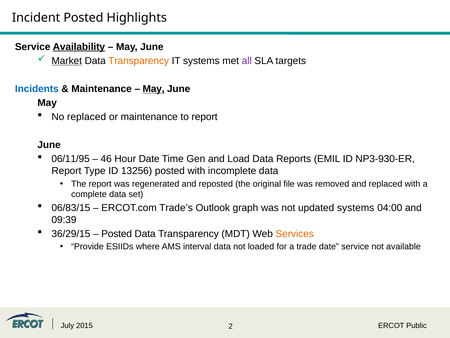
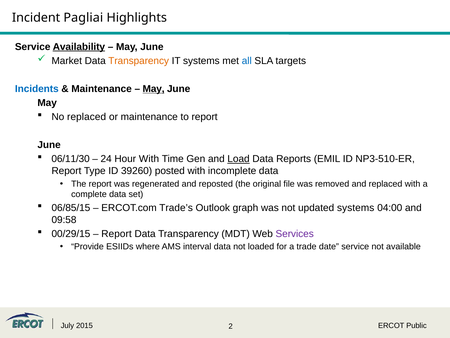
Incident Posted: Posted -> Pagliai
Market underline: present -> none
all colour: purple -> blue
06/11/95: 06/11/95 -> 06/11/30
46: 46 -> 24
Hour Date: Date -> With
Load underline: none -> present
NP3-930-ER: NP3-930-ER -> NP3-510-ER
13256: 13256 -> 39260
06/83/15: 06/83/15 -> 06/85/15
09:39: 09:39 -> 09:58
36/29/15: 36/29/15 -> 00/29/15
Posted at (117, 233): Posted -> Report
Services colour: orange -> purple
